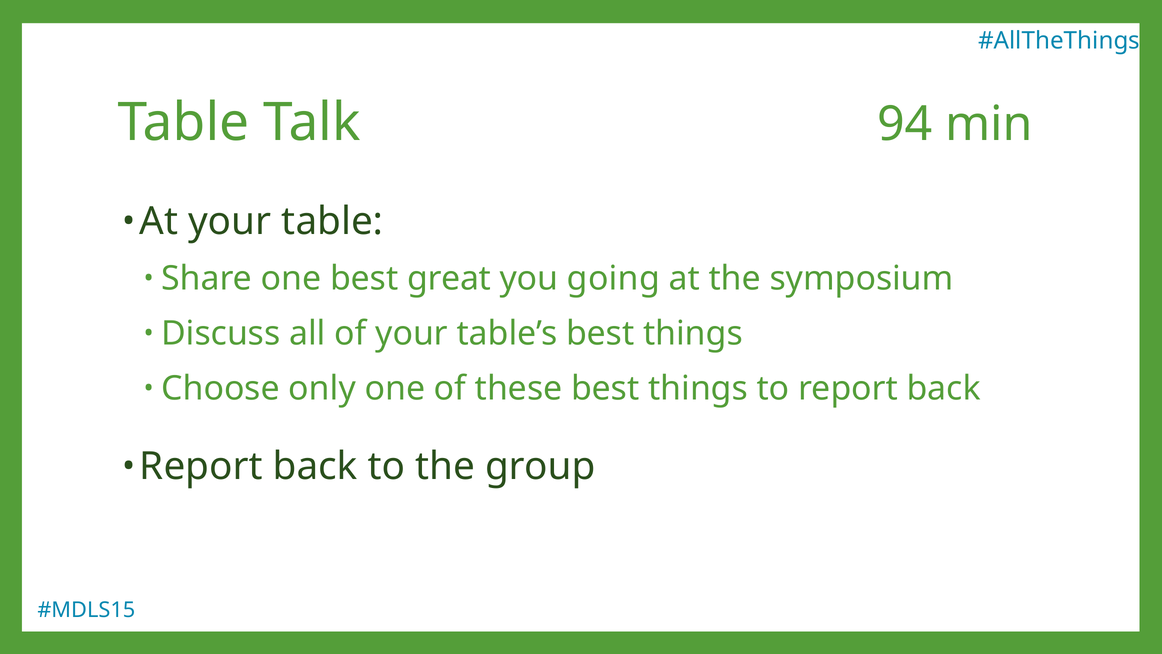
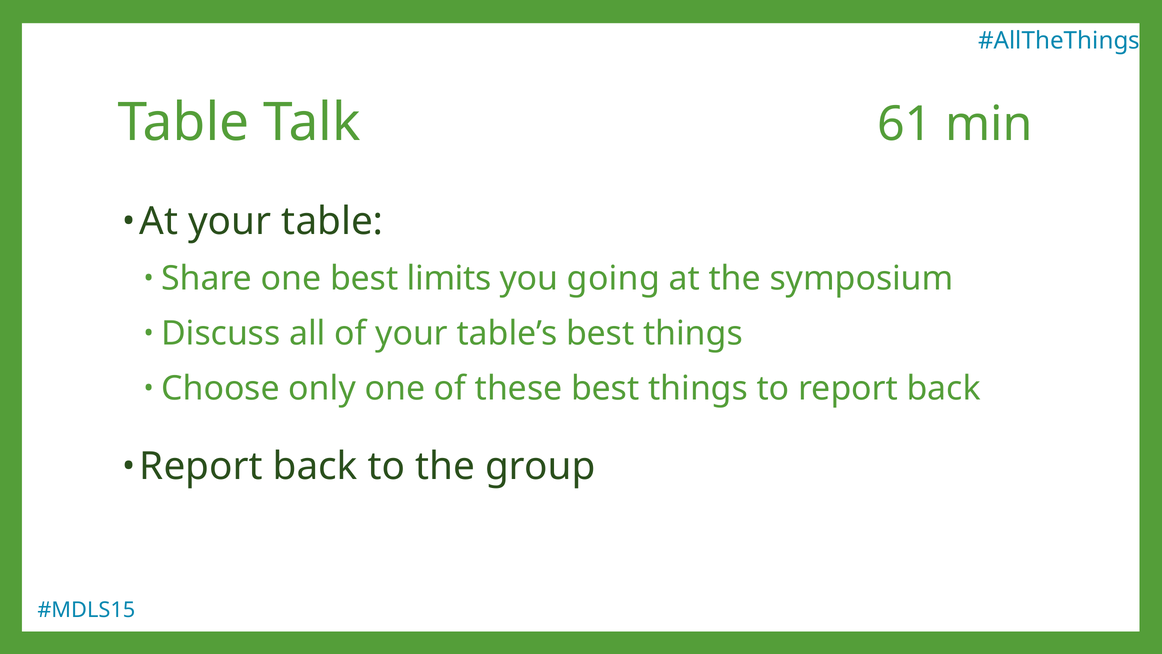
94: 94 -> 61
great: great -> limits
